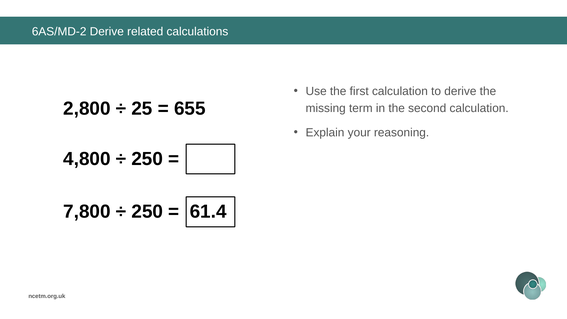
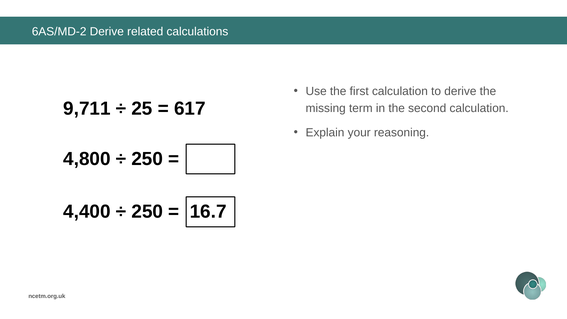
2,800: 2,800 -> 9,711
655: 655 -> 617
7,800: 7,800 -> 4,400
61.4: 61.4 -> 16.7
